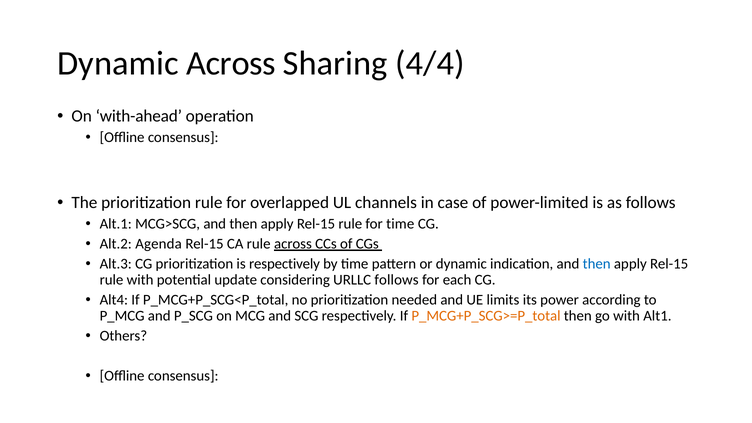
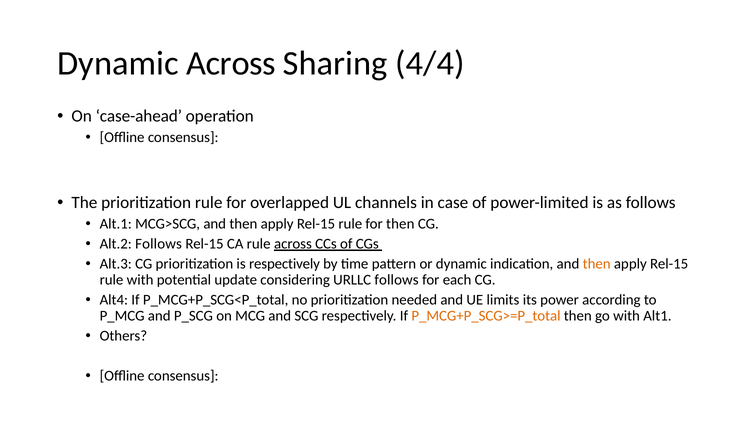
with-ahead: with-ahead -> case-ahead
for time: time -> then
Alt.2 Agenda: Agenda -> Follows
then at (597, 264) colour: blue -> orange
